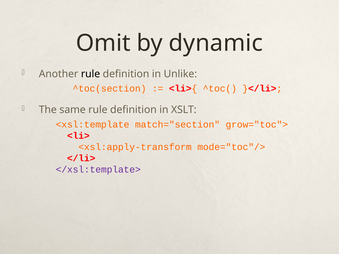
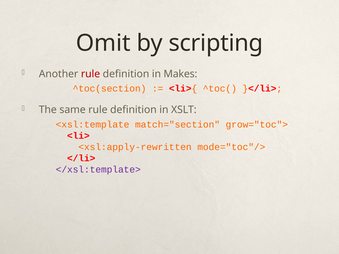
dynamic: dynamic -> scripting
rule at (91, 74) colour: black -> red
Unlike: Unlike -> Makes
<xsl:apply-transform: <xsl:apply-transform -> <xsl:apply-rewritten
